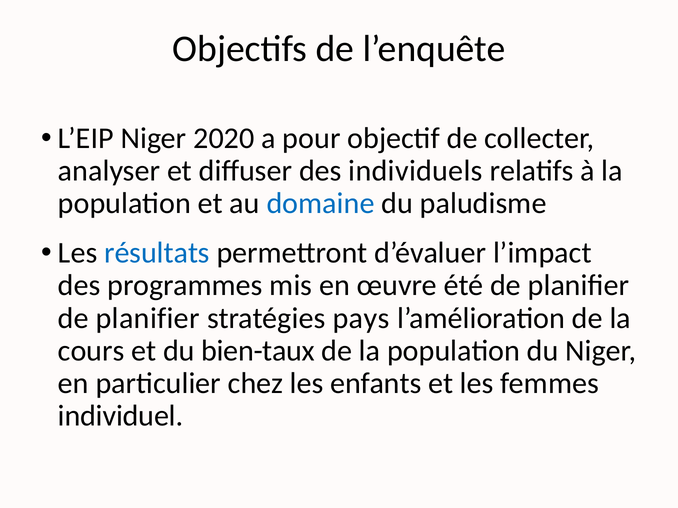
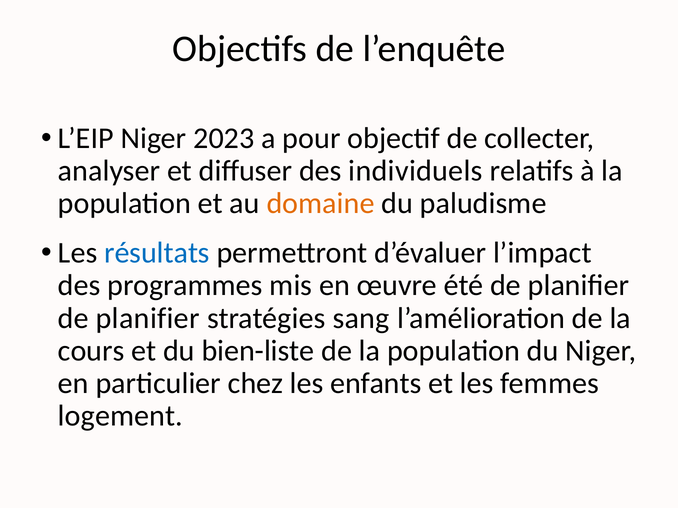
2020: 2020 -> 2023
domaine colour: blue -> orange
pays: pays -> sang
bien-taux: bien-taux -> bien-liste
individuel: individuel -> logement
